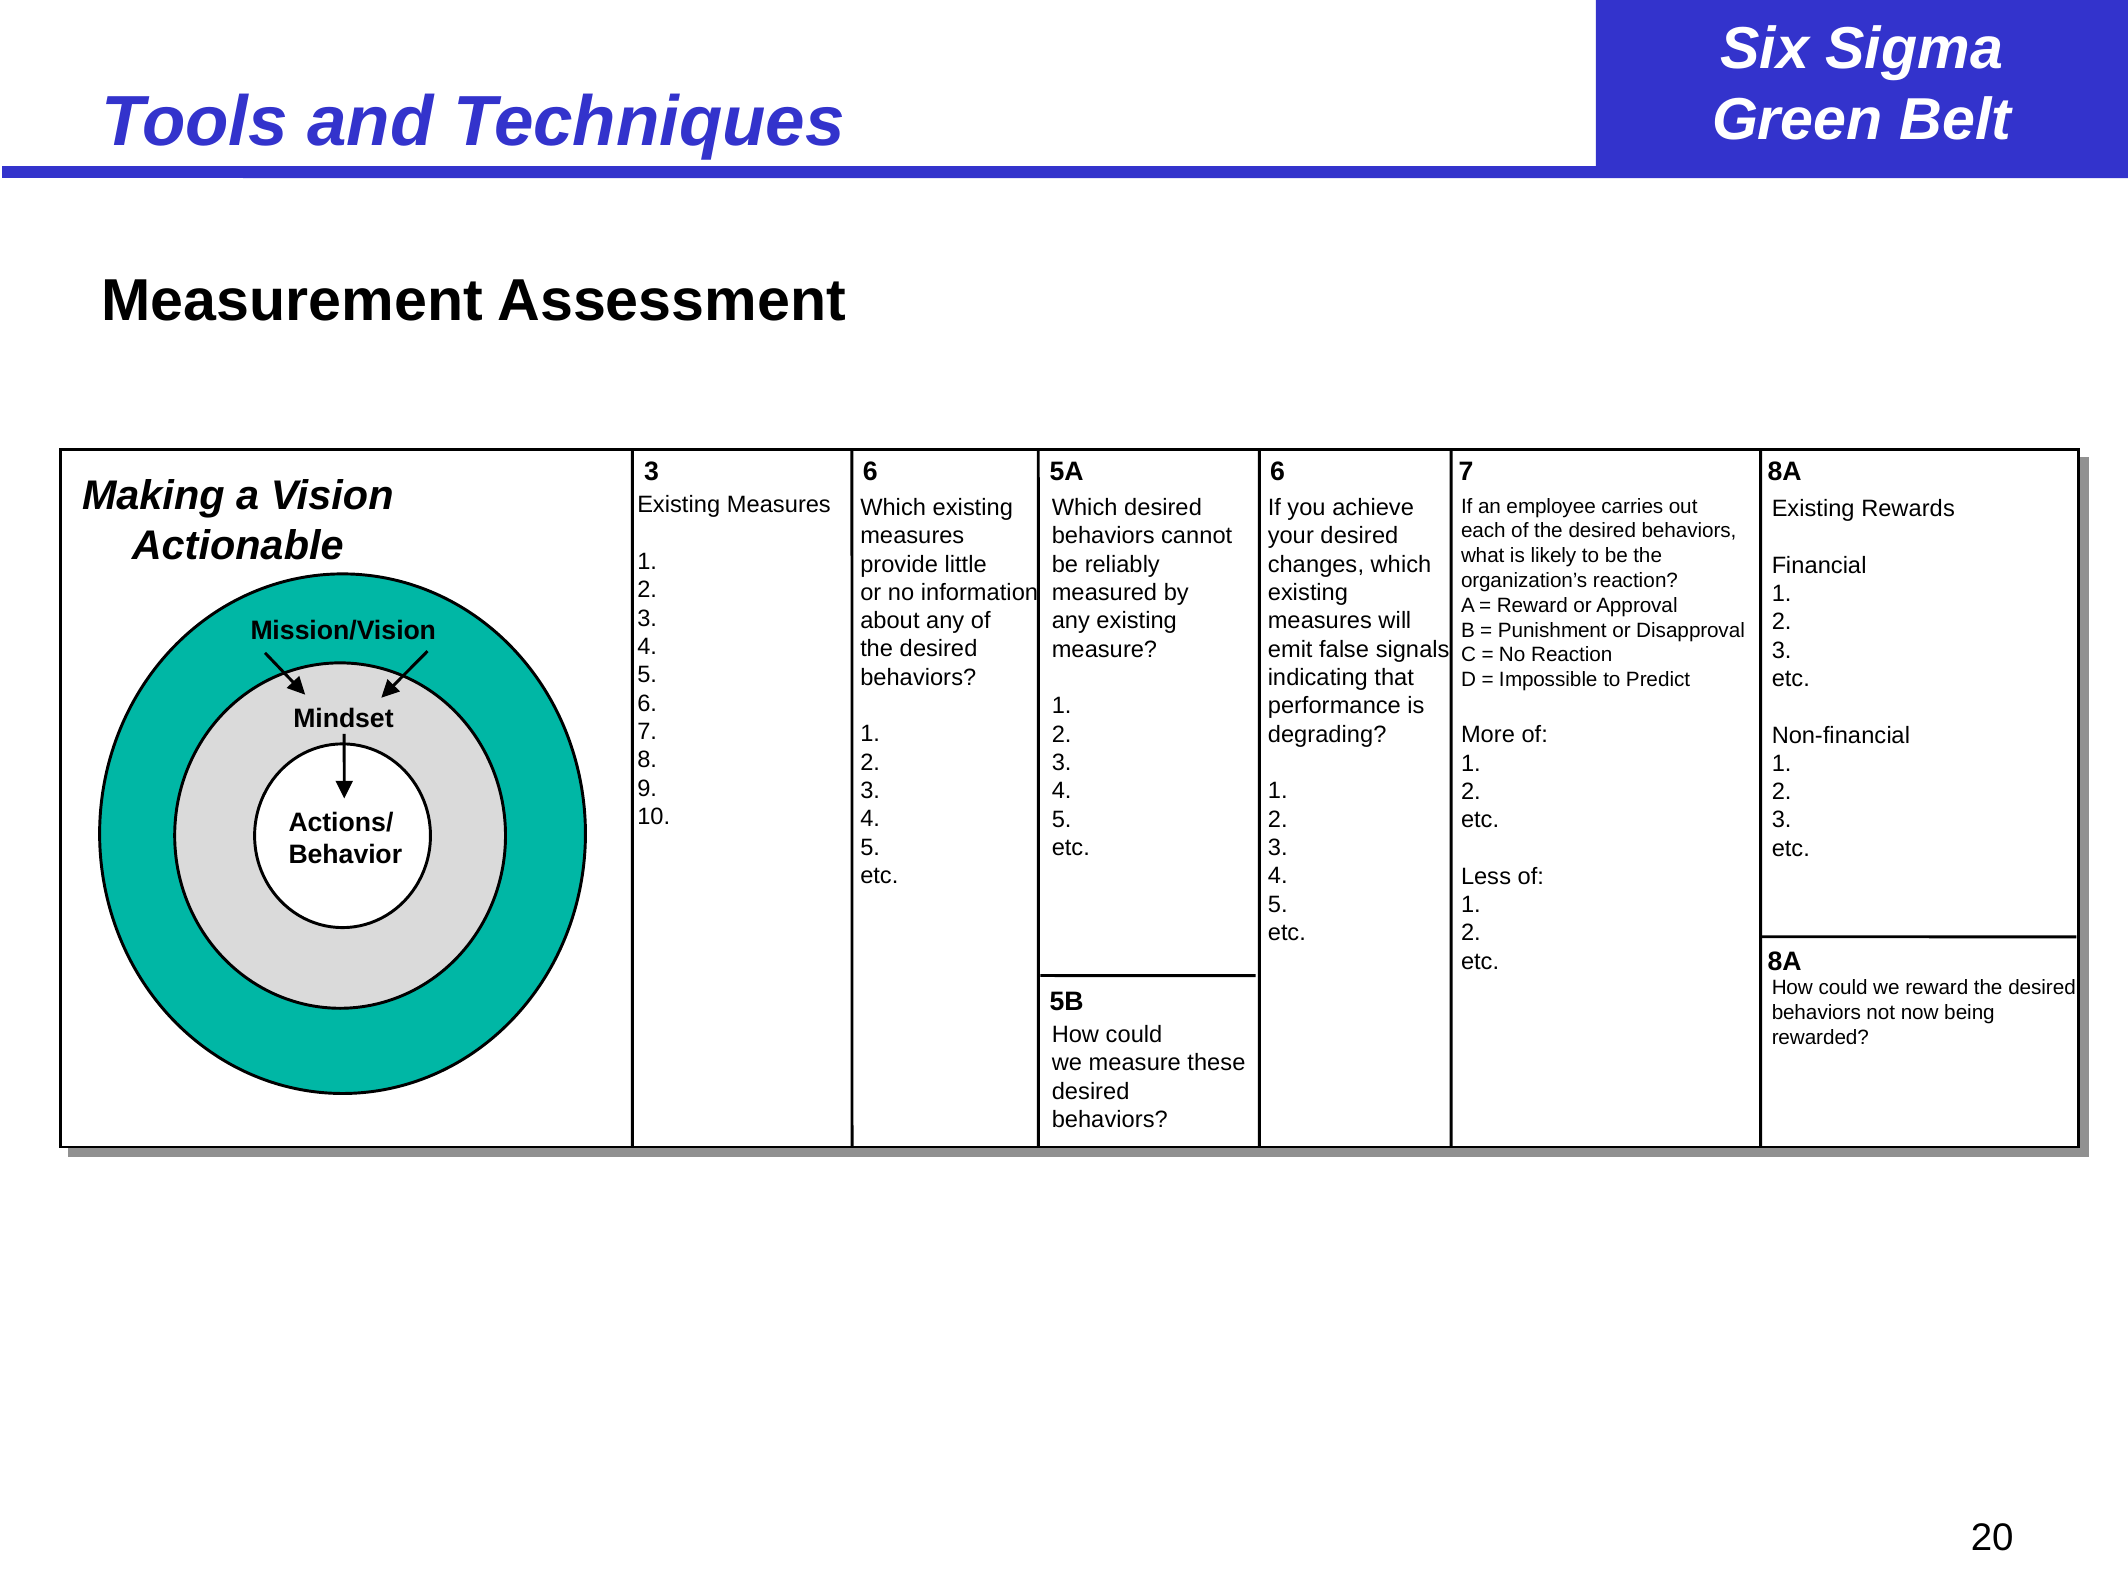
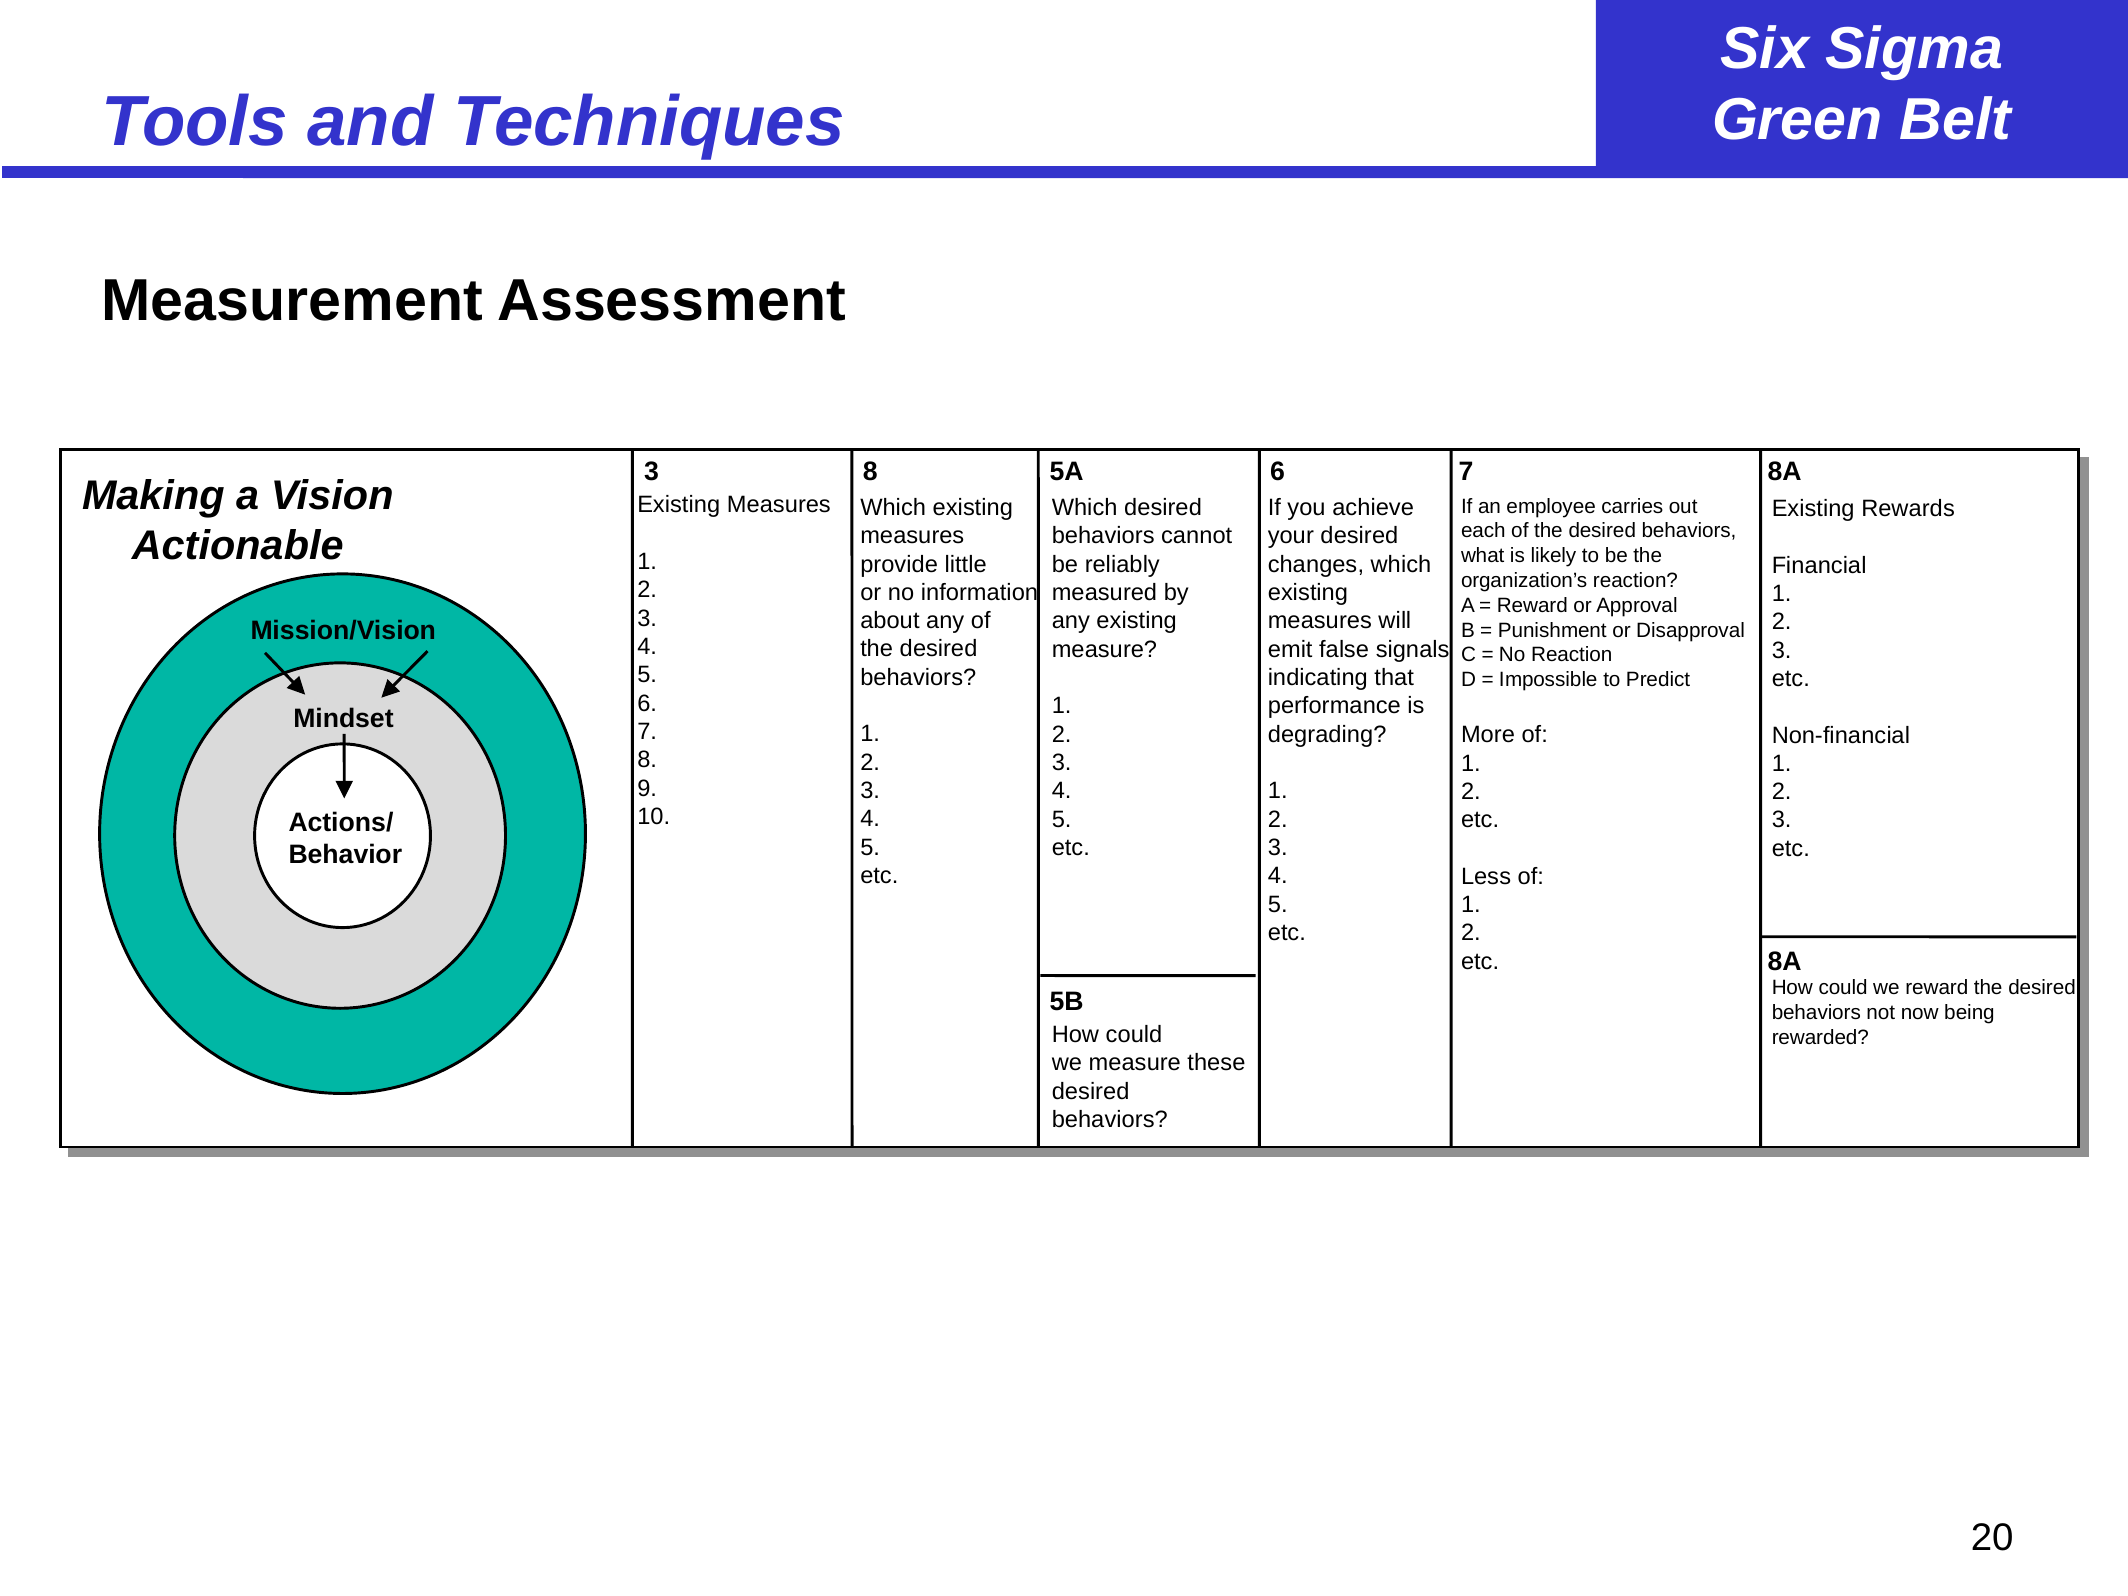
3 6: 6 -> 8
